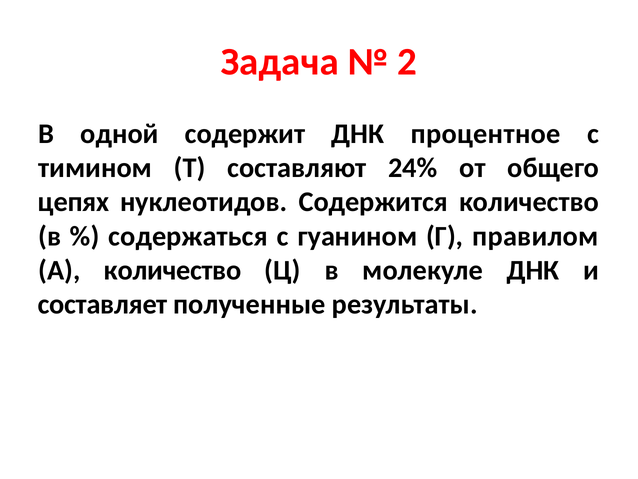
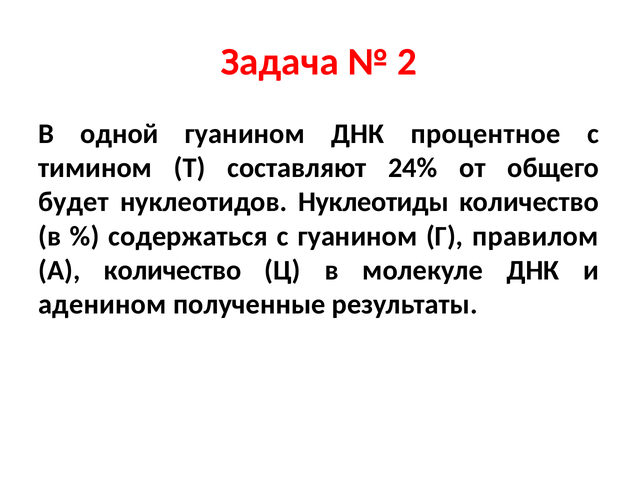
одной содержит: содержит -> гуанином
цепях: цепях -> будет
Содержится: Содержится -> Нуклеотиды
составляет: составляет -> аденином
